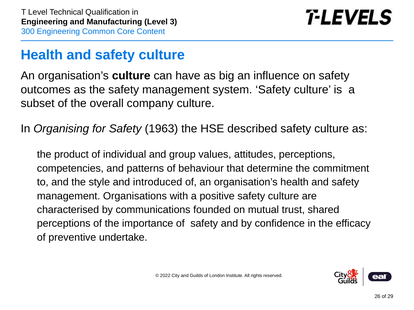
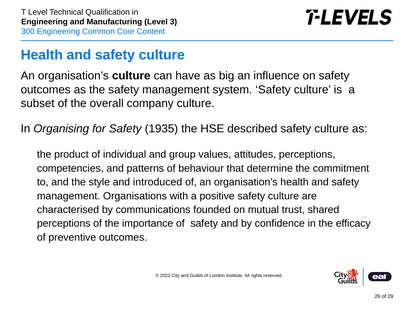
1963: 1963 -> 1935
preventive undertake: undertake -> outcomes
